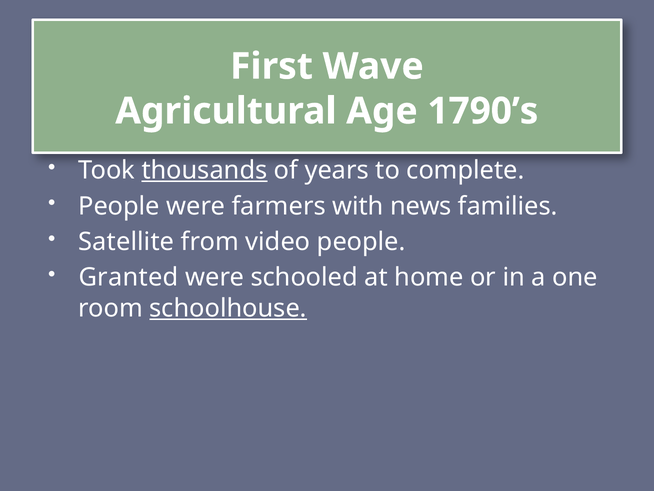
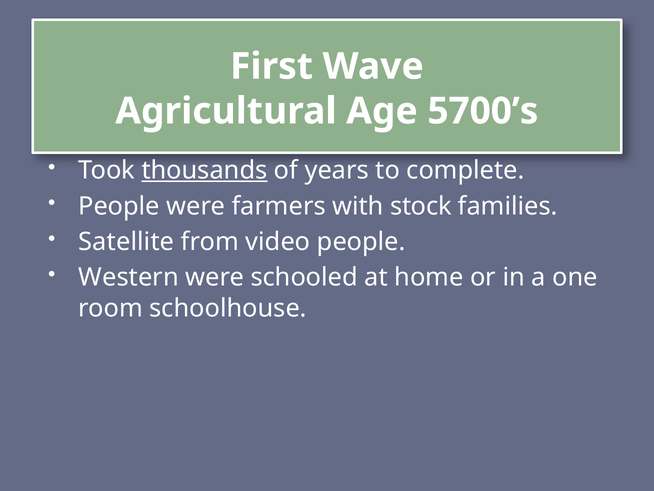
1790’s: 1790’s -> 5700’s
news: news -> stock
Granted: Granted -> Western
schoolhouse underline: present -> none
